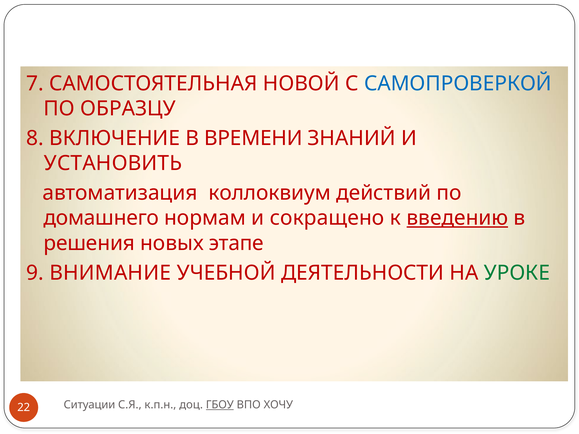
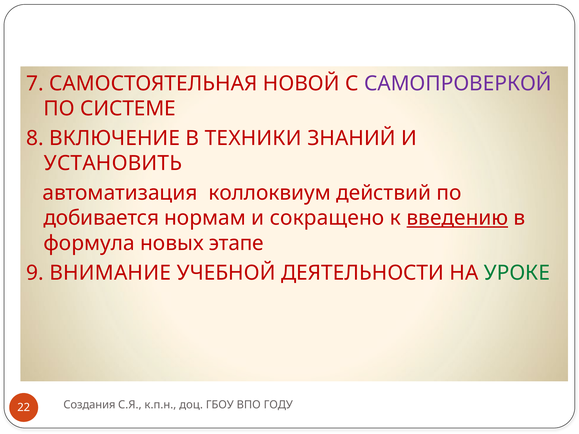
САМОПРОВЕРКОЙ colour: blue -> purple
ОБРАЗЦУ: ОБРАЗЦУ -> СИСТЕМЕ
ВРЕМЕНИ: ВРЕМЕНИ -> ТЕХНИКИ
домашнего: домашнего -> добивается
решения: решения -> формула
Ситуации: Ситуации -> Создания
ГБОУ underline: present -> none
ХОЧУ: ХОЧУ -> ГОДУ
